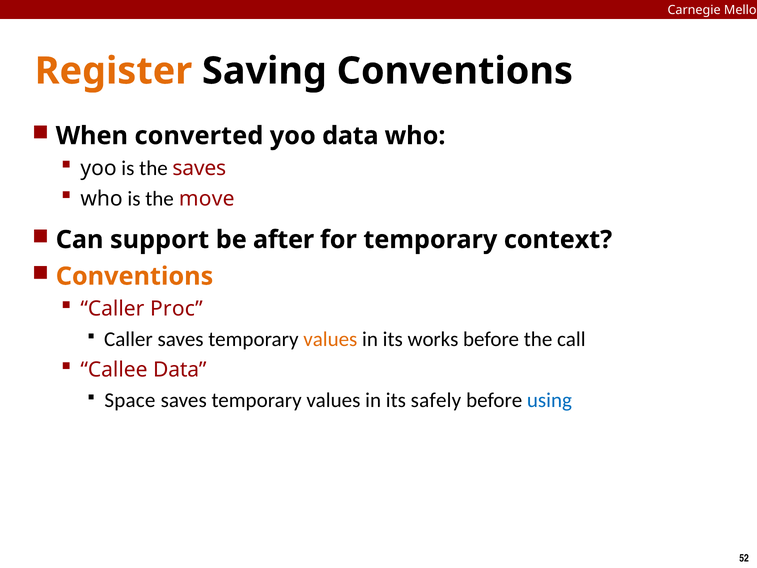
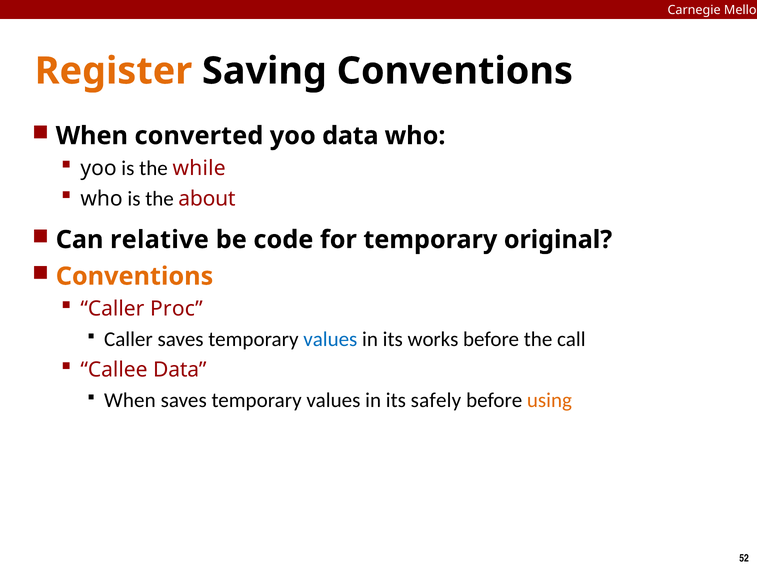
the saves: saves -> while
move: move -> about
support: support -> relative
after: after -> code
context: context -> original
values at (330, 339) colour: orange -> blue
Space at (130, 400): Space -> When
using colour: blue -> orange
